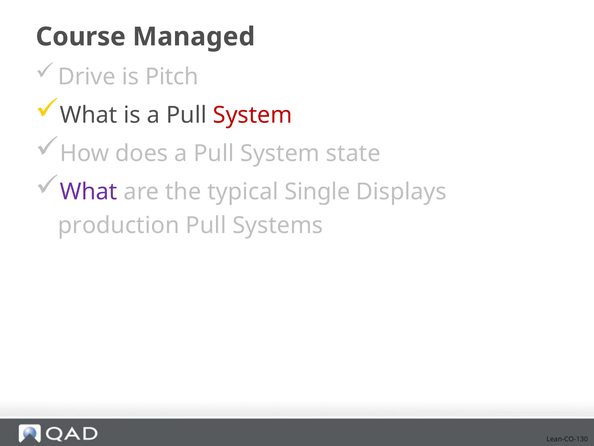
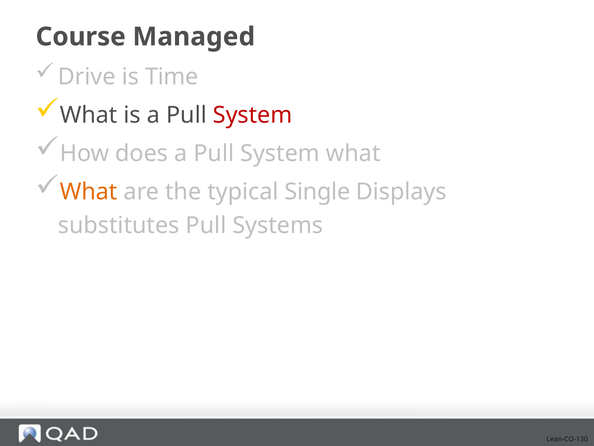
Pitch: Pitch -> Time
System state: state -> what
What at (89, 192) colour: purple -> orange
production: production -> substitutes
